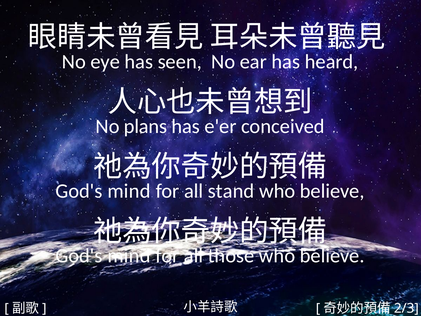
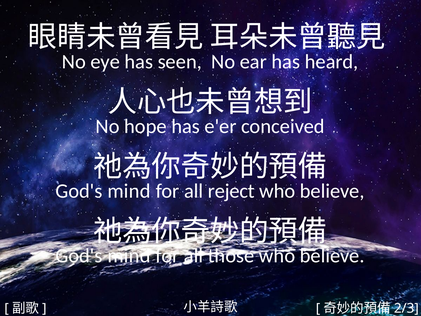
plans: plans -> hope
stand: stand -> reject
